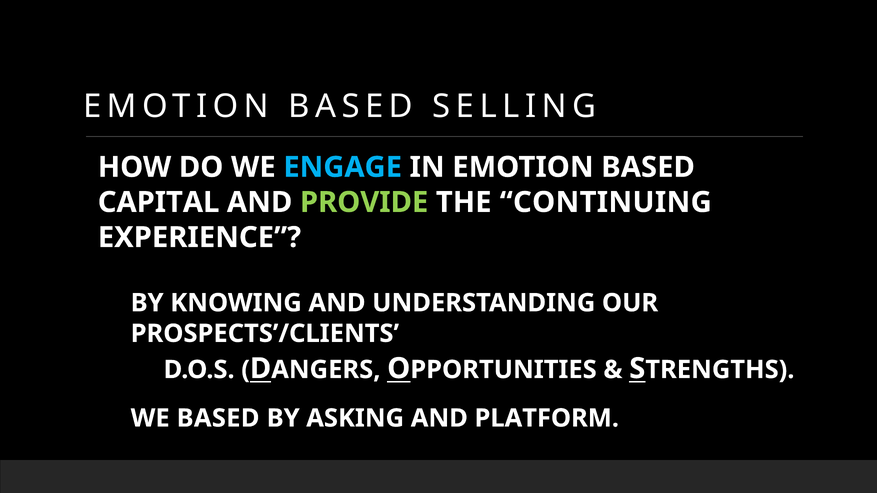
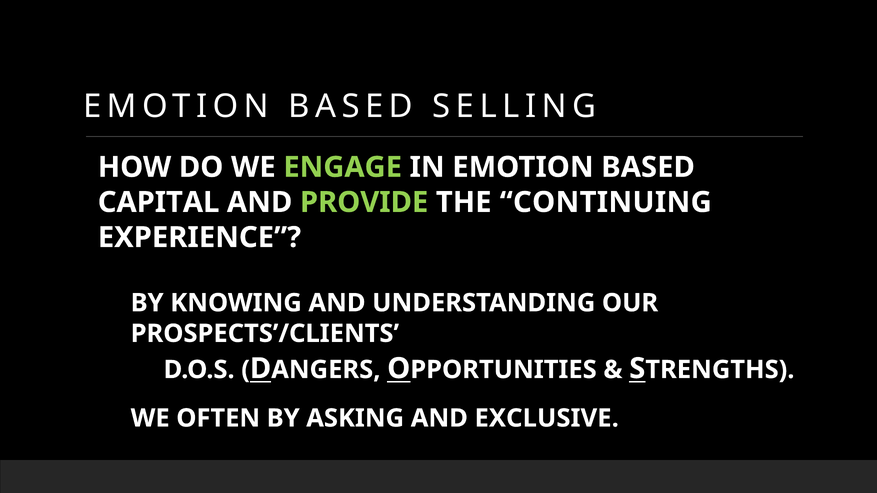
ENGAGE colour: light blue -> light green
WE BASED: BASED -> OFTEN
PLATFORM: PLATFORM -> EXCLUSIVE
